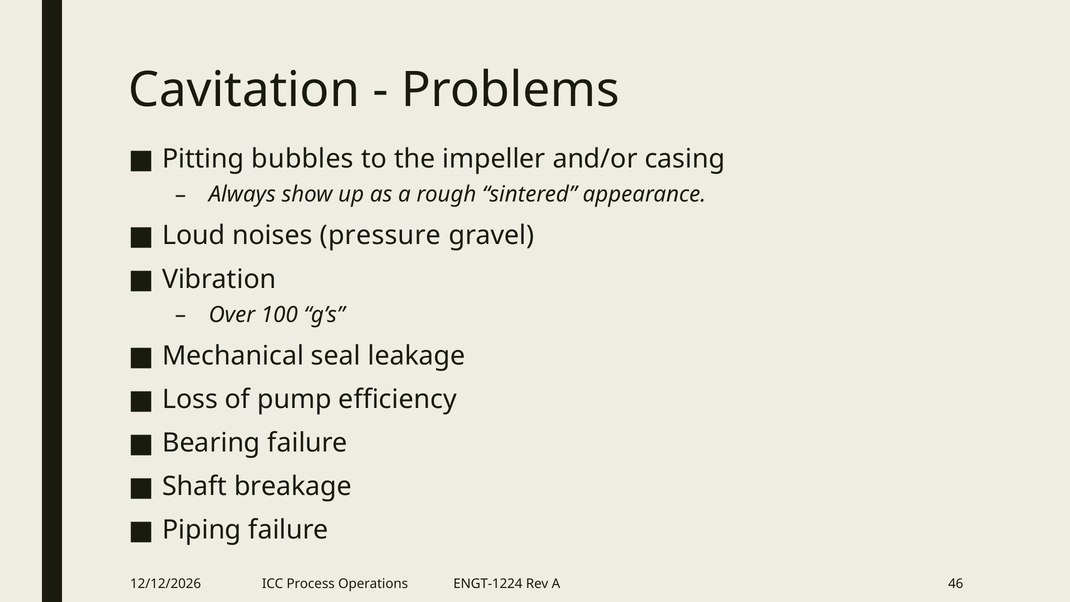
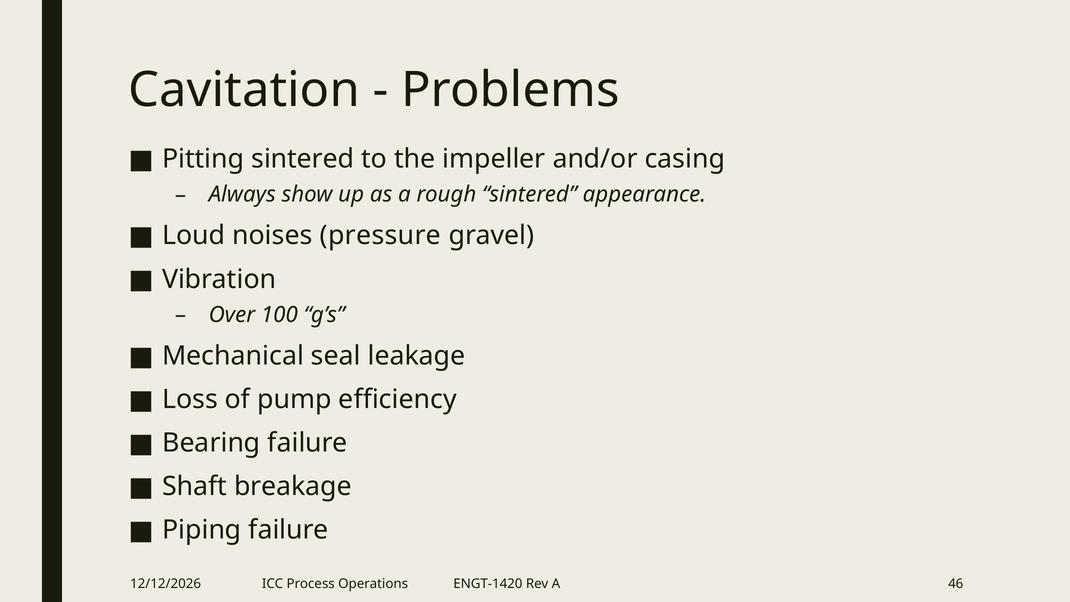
Pitting bubbles: bubbles -> sintered
ENGT-1224: ENGT-1224 -> ENGT-1420
